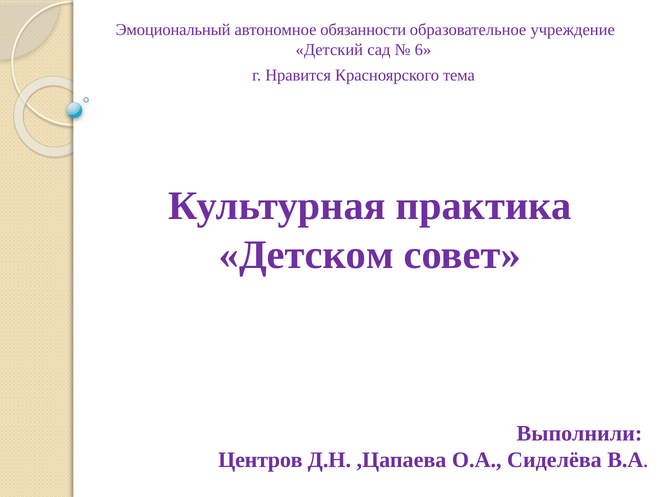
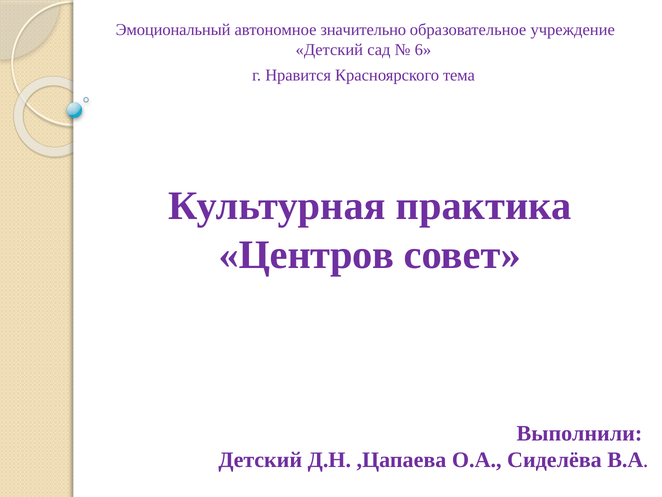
обязанности: обязанности -> значительно
Детском: Детском -> Центров
Центров at (260, 460): Центров -> Детский
